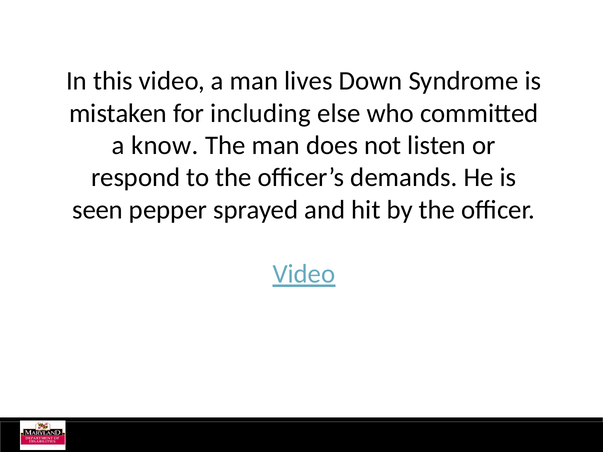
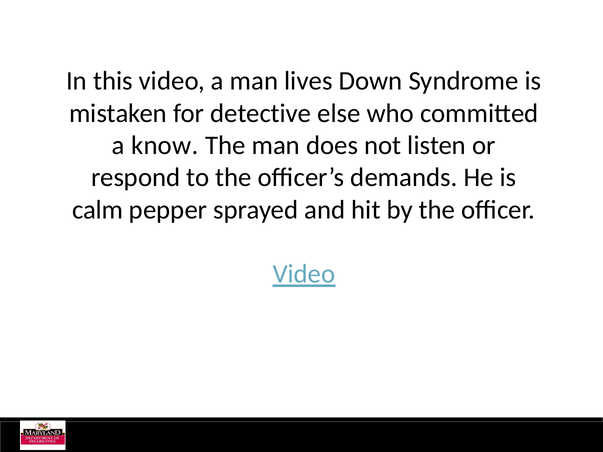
including: including -> detective
seen: seen -> calm
